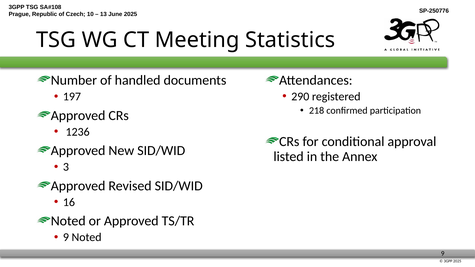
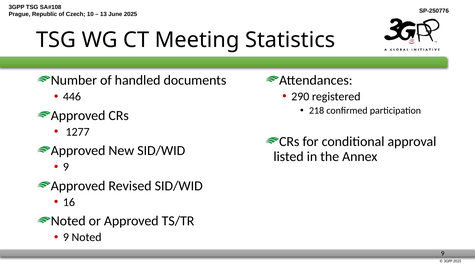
197: 197 -> 446
1236: 1236 -> 1277
3 at (66, 167): 3 -> 9
